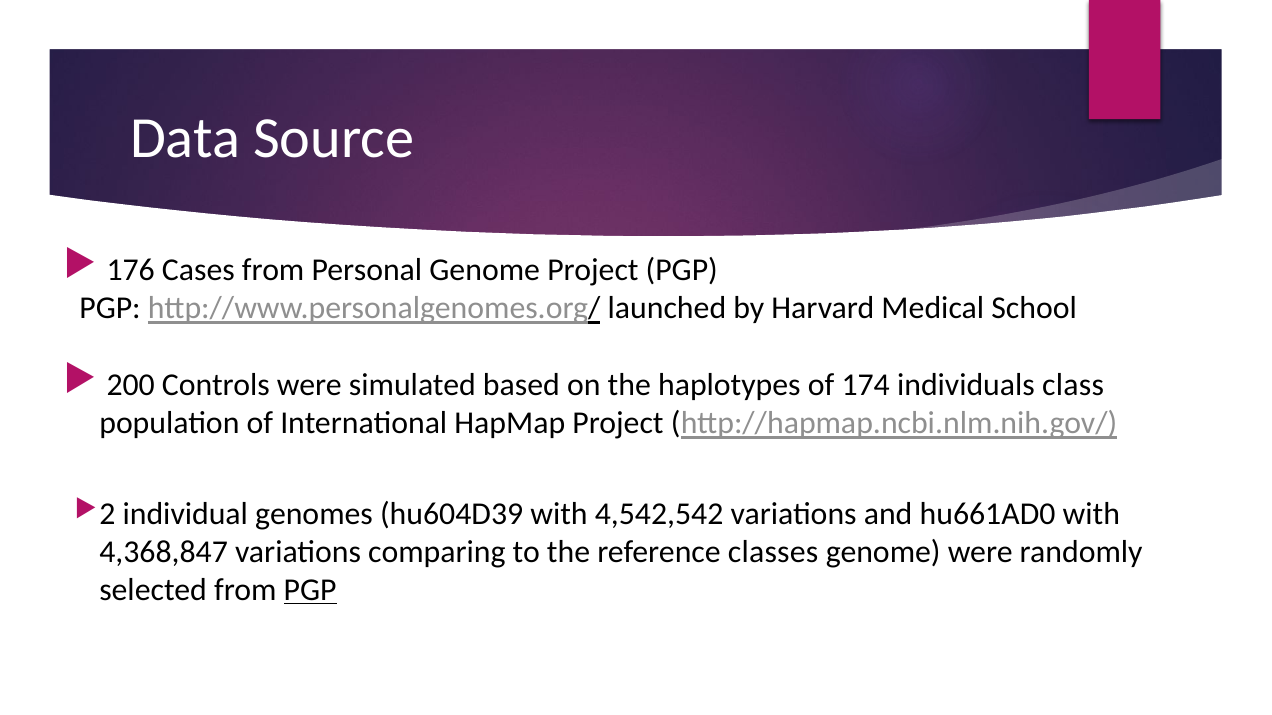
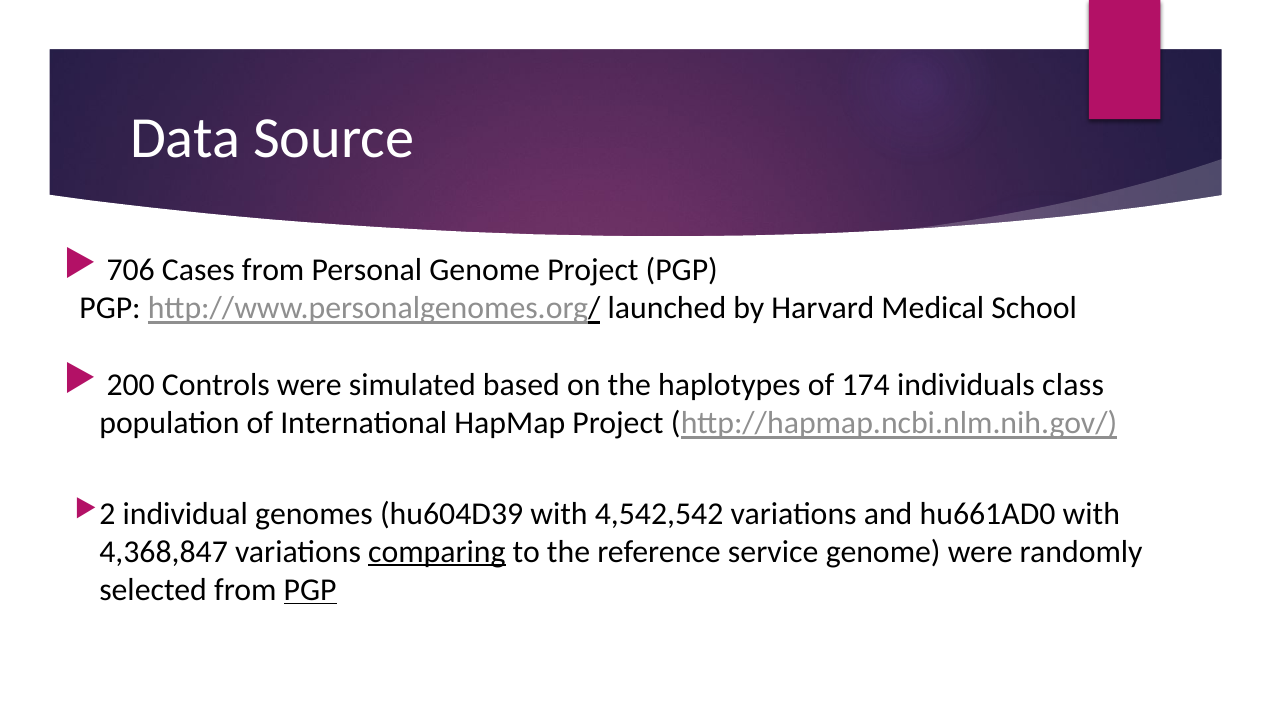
176: 176 -> 706
comparing underline: none -> present
classes: classes -> service
